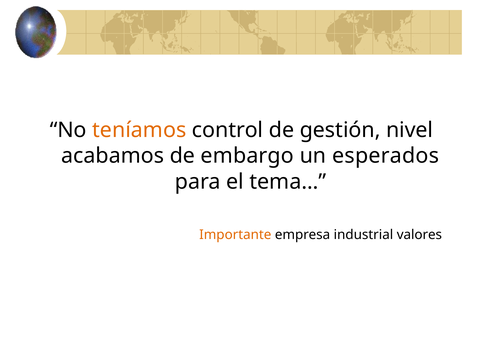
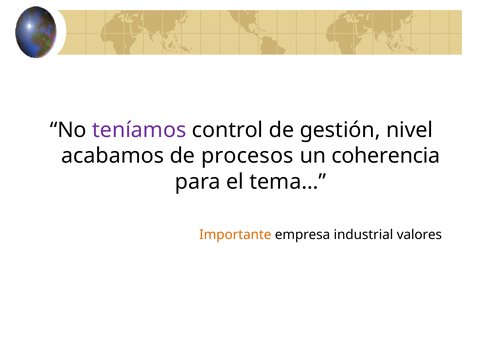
teníamos colour: orange -> purple
embargo: embargo -> procesos
esperados: esperados -> coherencia
